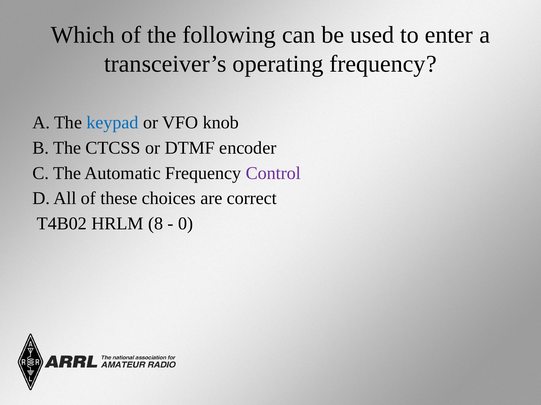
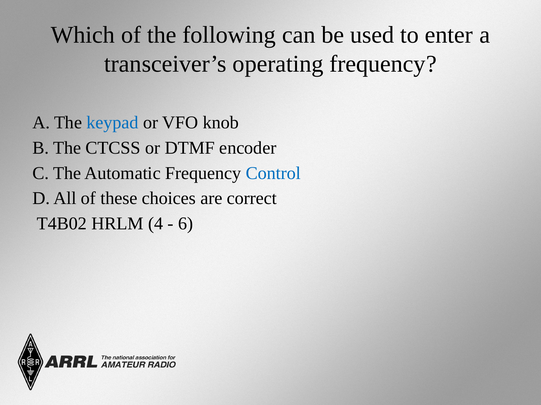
Control colour: purple -> blue
8: 8 -> 4
0: 0 -> 6
